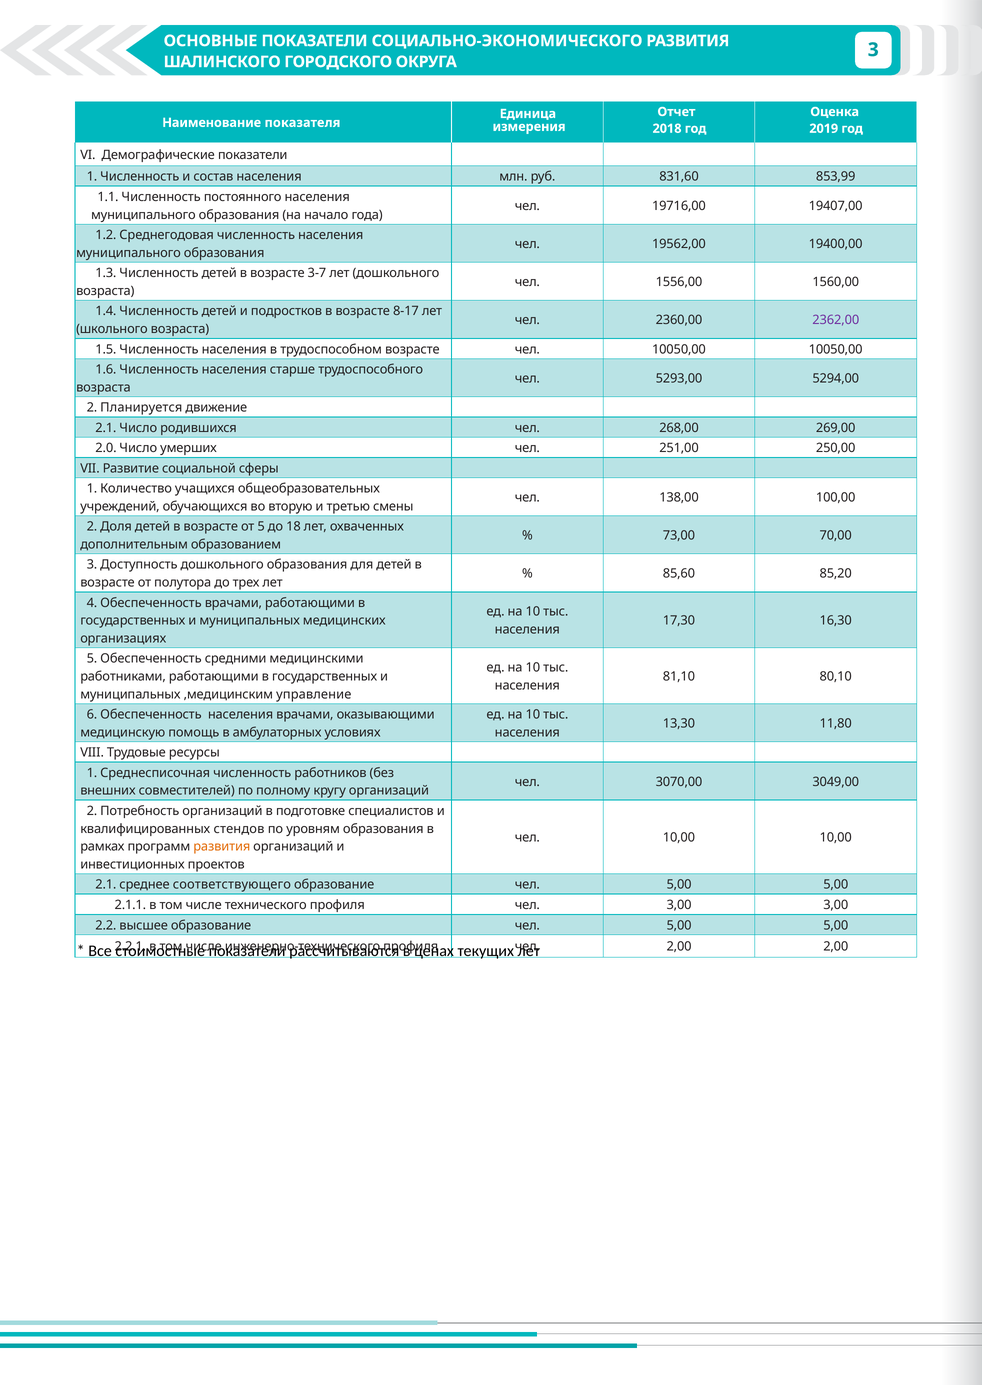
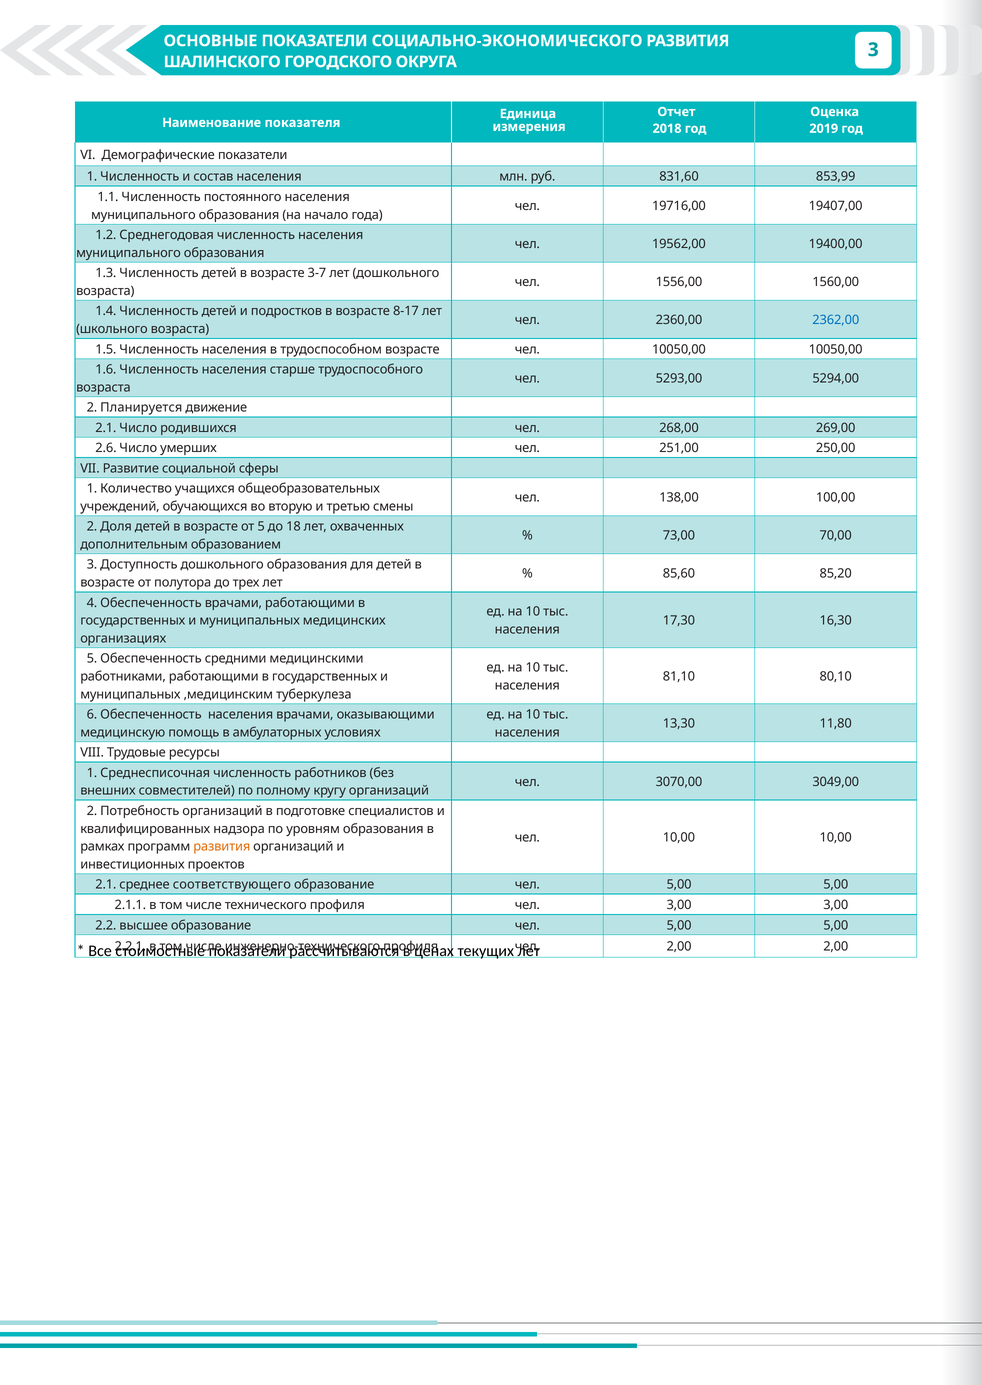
2362,00 colour: purple -> blue
2.0: 2.0 -> 2.6
управление: управление -> туберкулеза
стендов: стендов -> надзора
